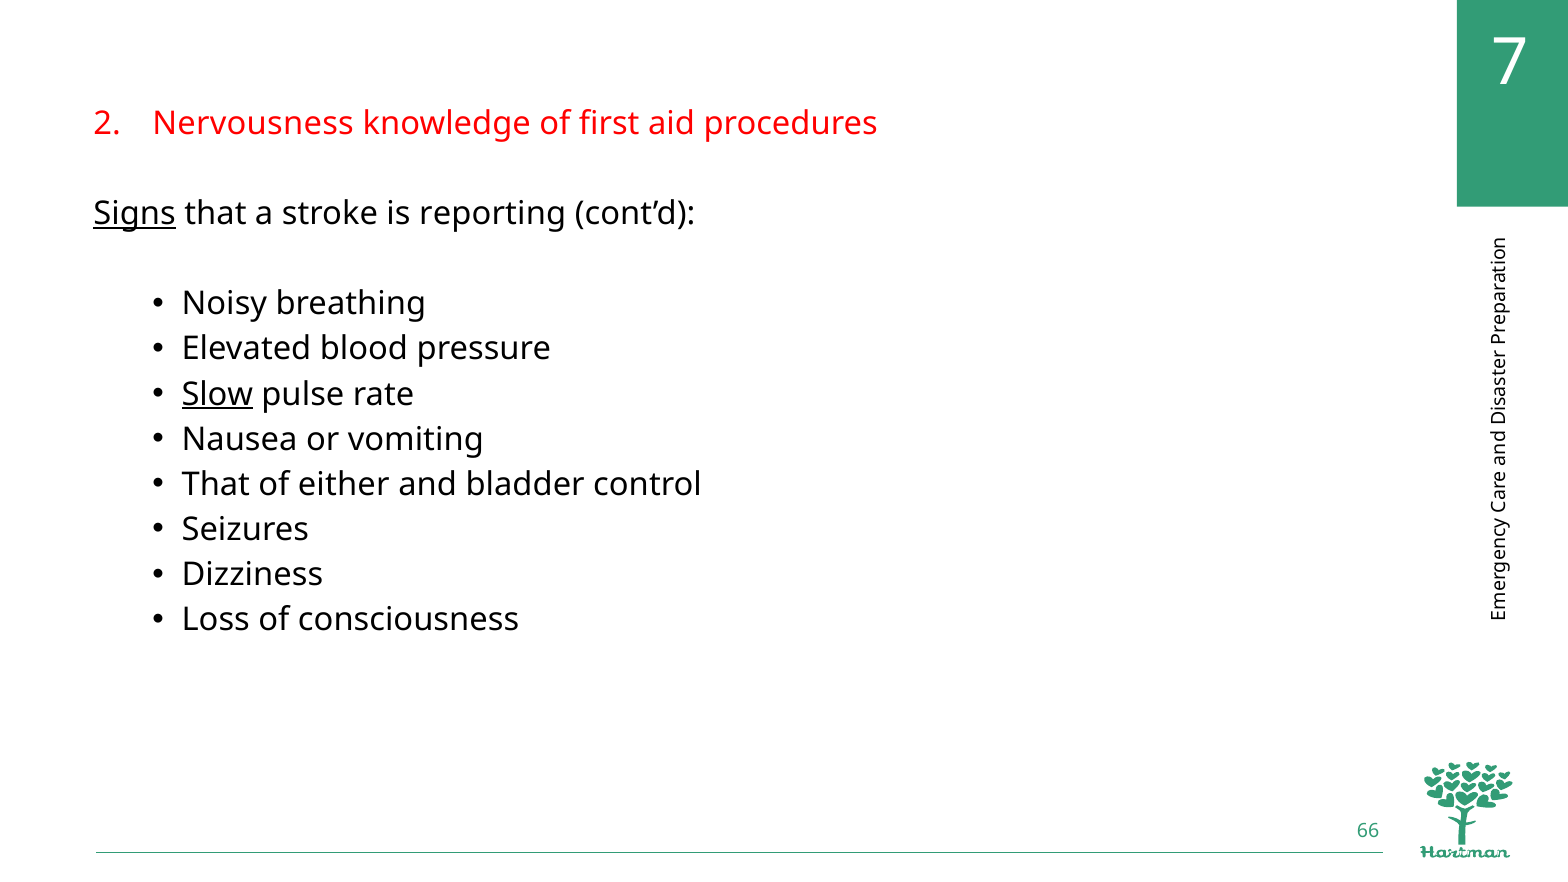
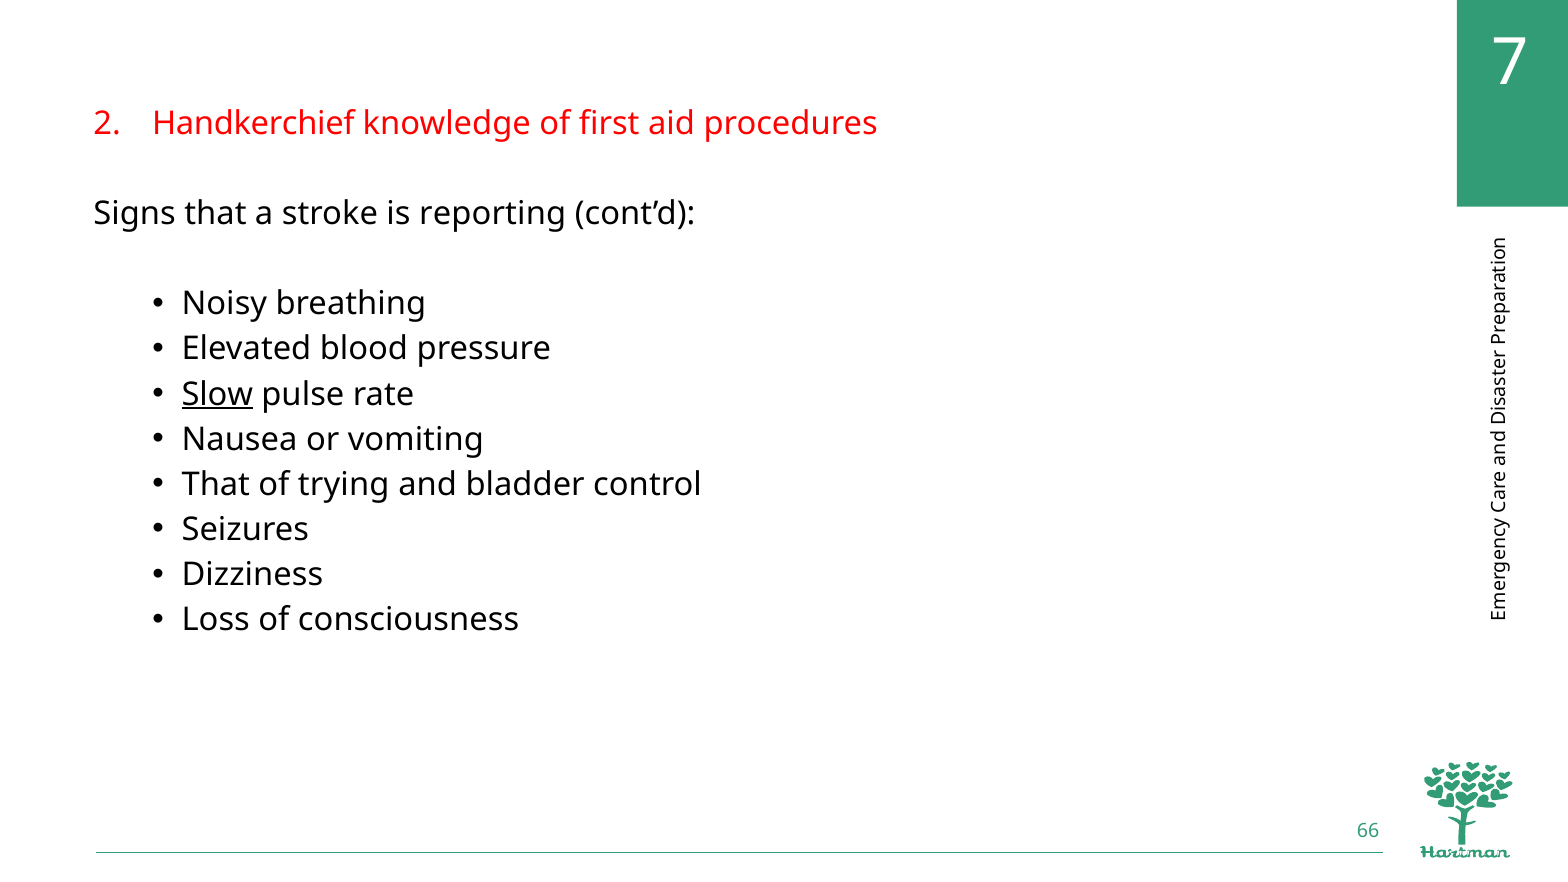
Nervousness: Nervousness -> Handkerchief
Signs underline: present -> none
either: either -> trying
